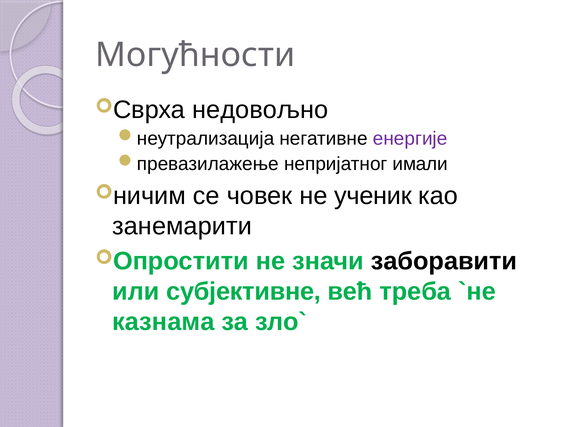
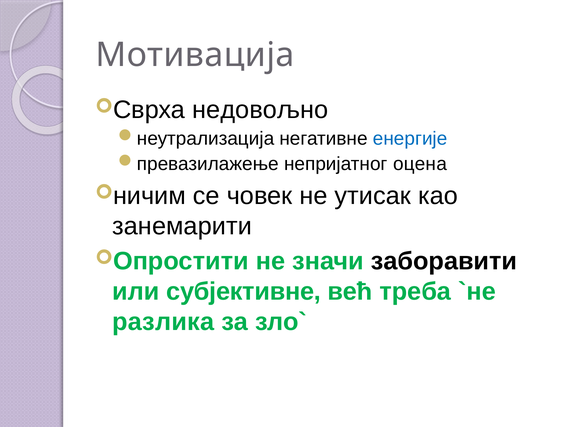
Могућности: Могућности -> Мотивација
енергије colour: purple -> blue
имали: имали -> оцена
ученик: ученик -> утисак
казнама: казнама -> разлика
